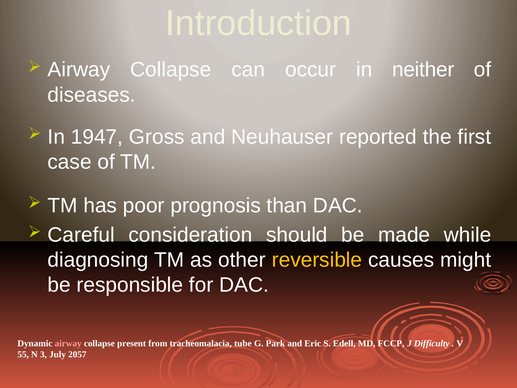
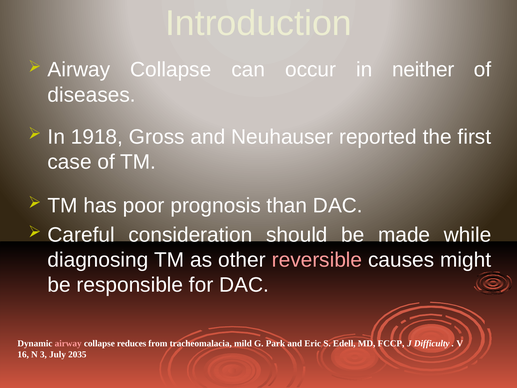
1947: 1947 -> 1918
reversible colour: yellow -> pink
present: present -> reduces
tube: tube -> mild
55: 55 -> 16
2057: 2057 -> 2035
